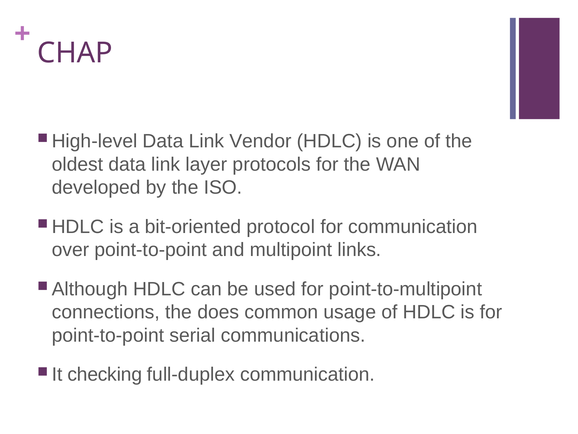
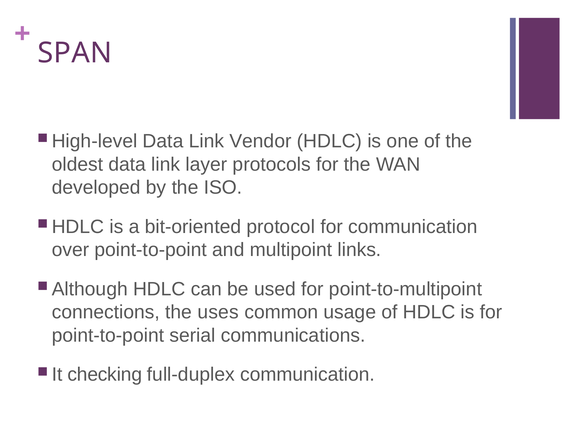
CHAP: CHAP -> SPAN
does: does -> uses
